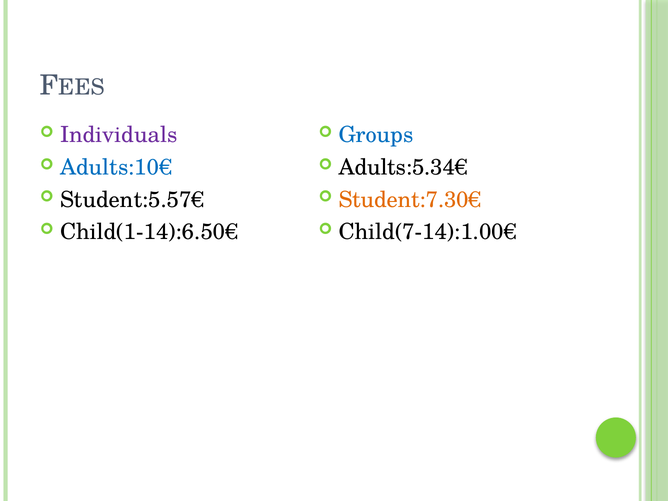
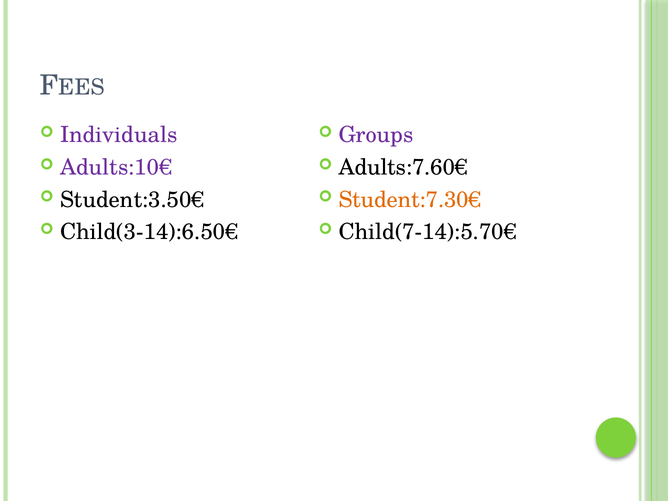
Groups colour: blue -> purple
Adults:10€ colour: blue -> purple
Adults:5.34€: Adults:5.34€ -> Adults:7.60€
Student:5.57€: Student:5.57€ -> Student:3.50€
Child(1-14):6.50€: Child(1-14):6.50€ -> Child(3-14):6.50€
Child(7-14):1.00€: Child(7-14):1.00€ -> Child(7-14):5.70€
